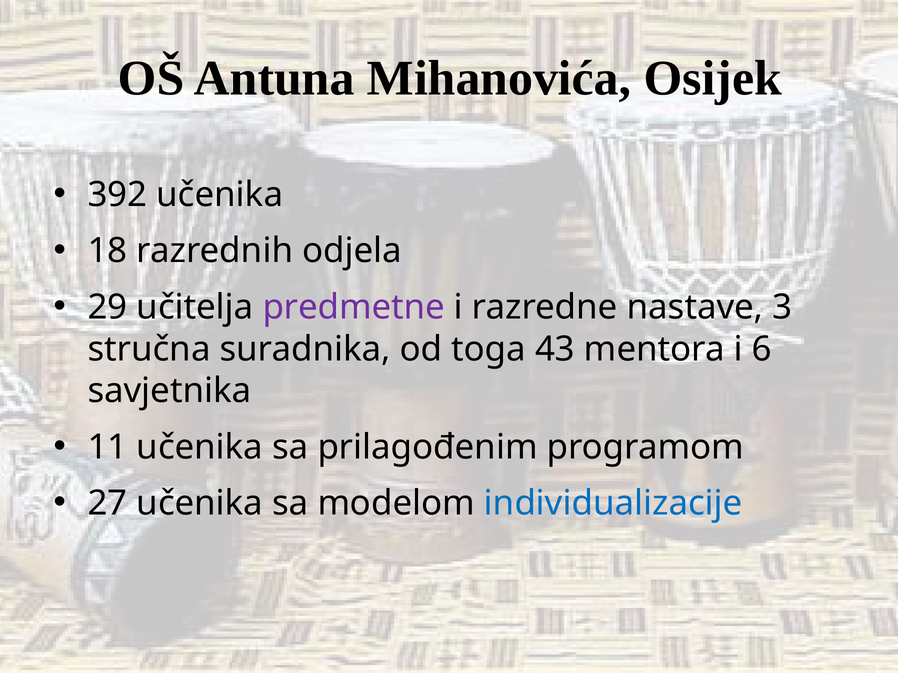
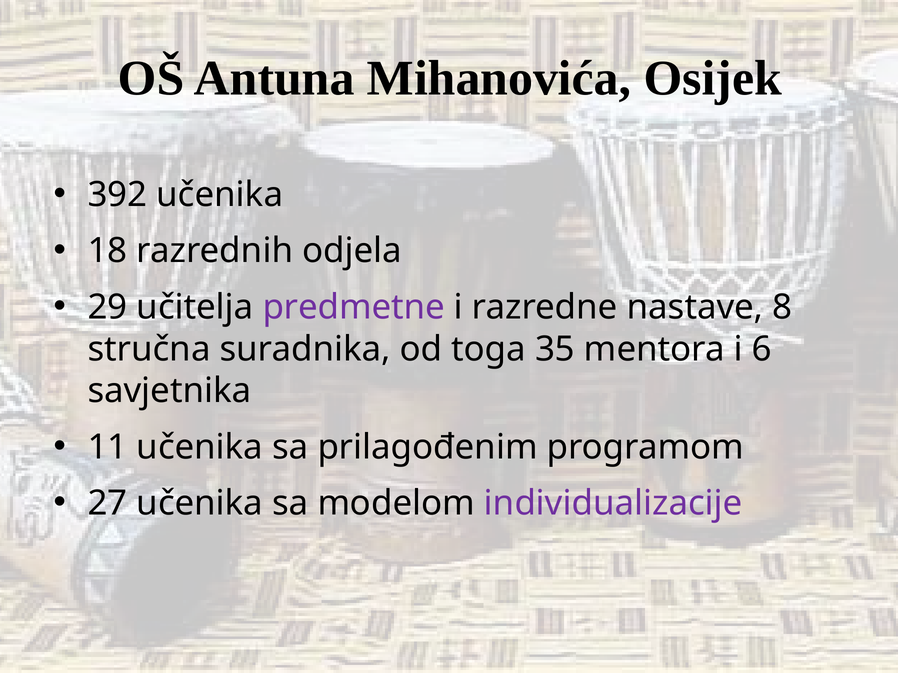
3: 3 -> 8
43: 43 -> 35
individualizacije colour: blue -> purple
